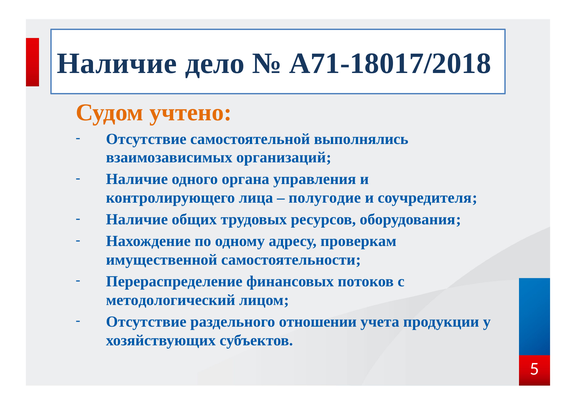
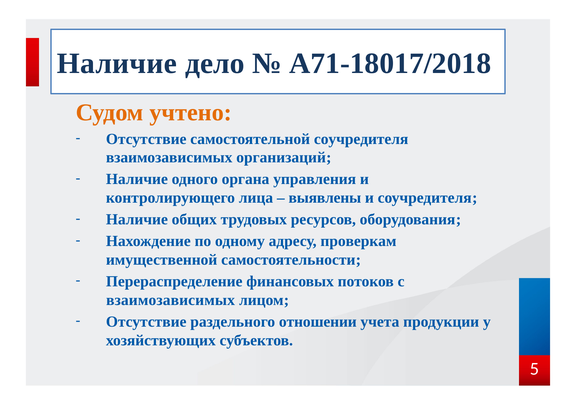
самостоятельной выполнялись: выполнялись -> соучредителя
полугодие: полугодие -> выявлены
методологический at (171, 300): методологический -> взаимозависимых
